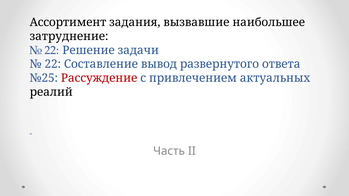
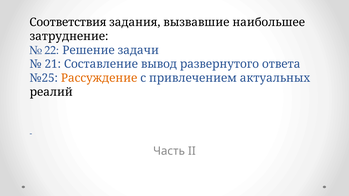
Ассортимент: Ассортимент -> Соответствия
22 at (53, 64): 22 -> 21
Рассуждение colour: red -> orange
